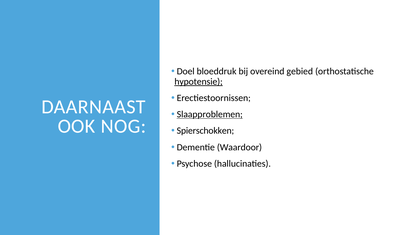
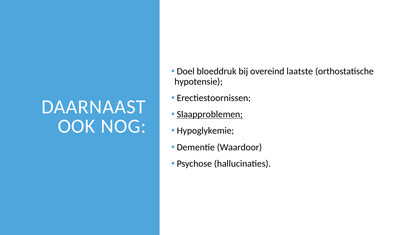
gebied: gebied -> laatste
hypotensie underline: present -> none
Spierschokken: Spierschokken -> Hypoglykemie
